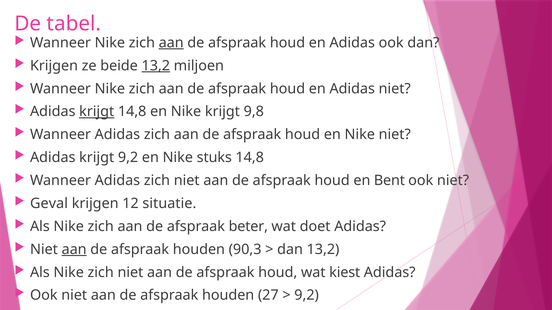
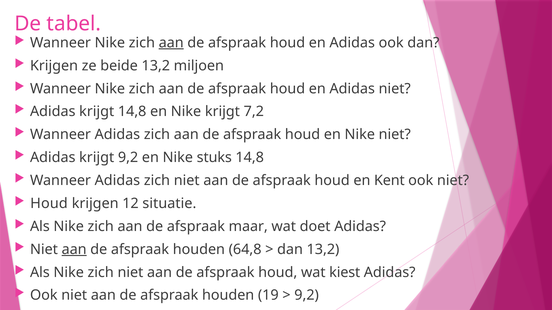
13,2 at (156, 66) underline: present -> none
krijgt at (97, 112) underline: present -> none
9,8: 9,8 -> 7,2
Bent: Bent -> Kent
Geval at (49, 204): Geval -> Houd
beter: beter -> maar
90,3: 90,3 -> 64,8
27: 27 -> 19
